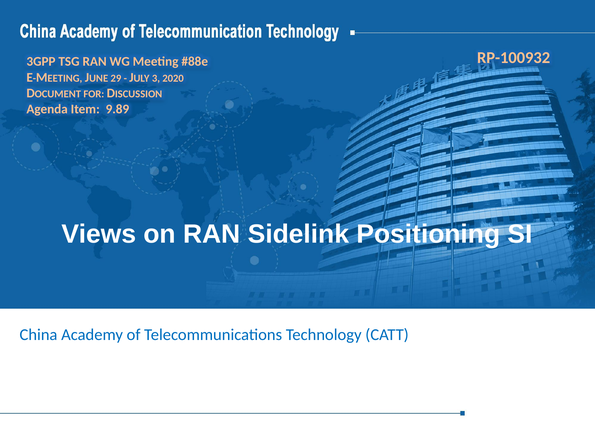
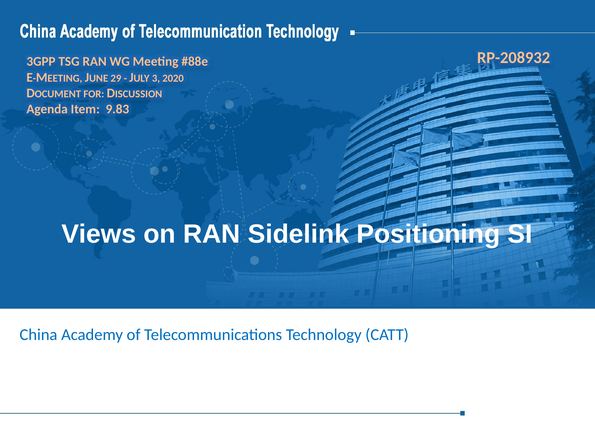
RP-100932: RP-100932 -> RP-208932
9.89: 9.89 -> 9.83
